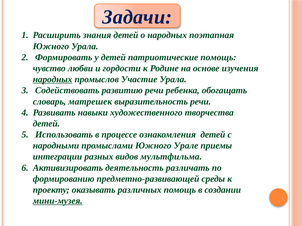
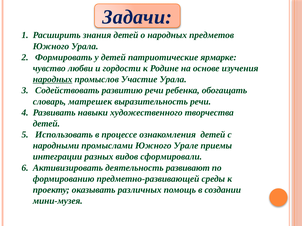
поэтапная: поэтапная -> предметов
помощь at (218, 57): помощь -> ярмарке
мультфильма: мультфильма -> сформировали
различать: различать -> развивают
мини-музея underline: present -> none
